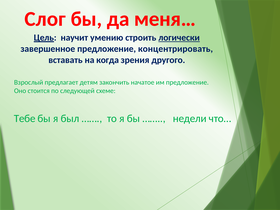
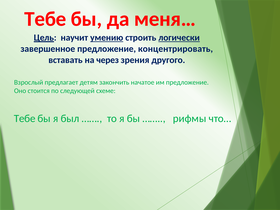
Слог at (45, 19): Слог -> Тебе
умению underline: none -> present
когда: когда -> через
недели: недели -> рифмы
